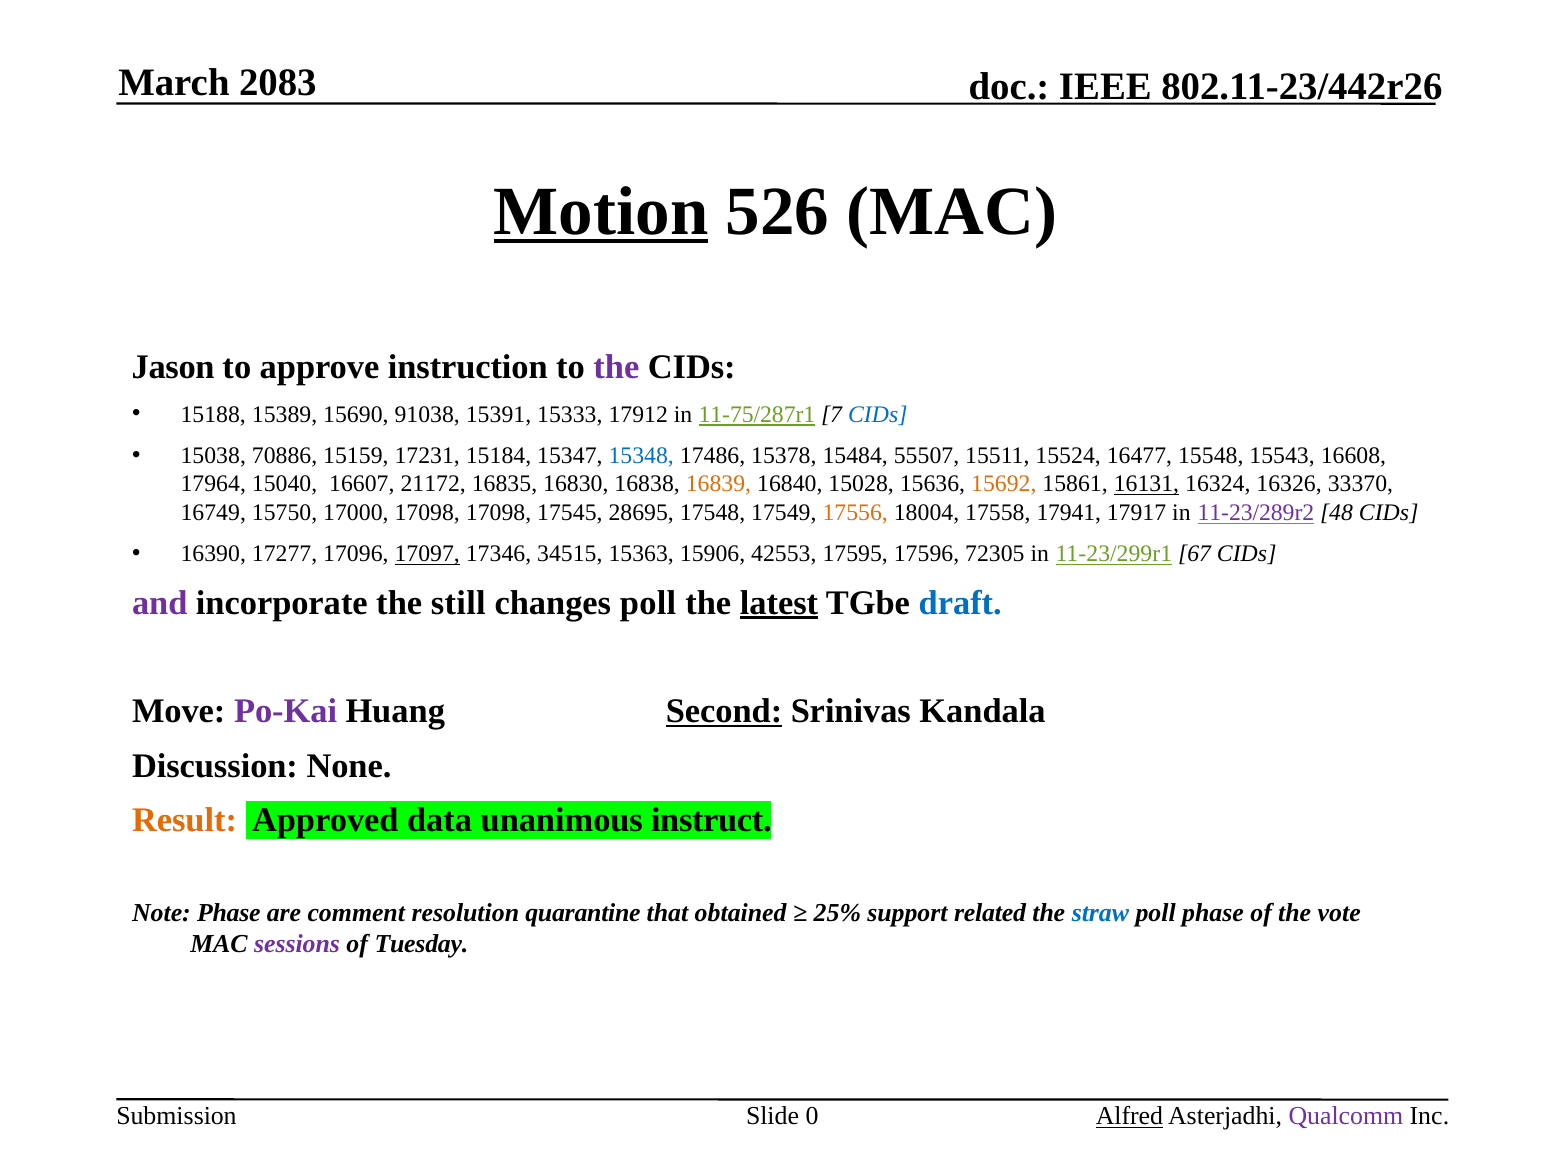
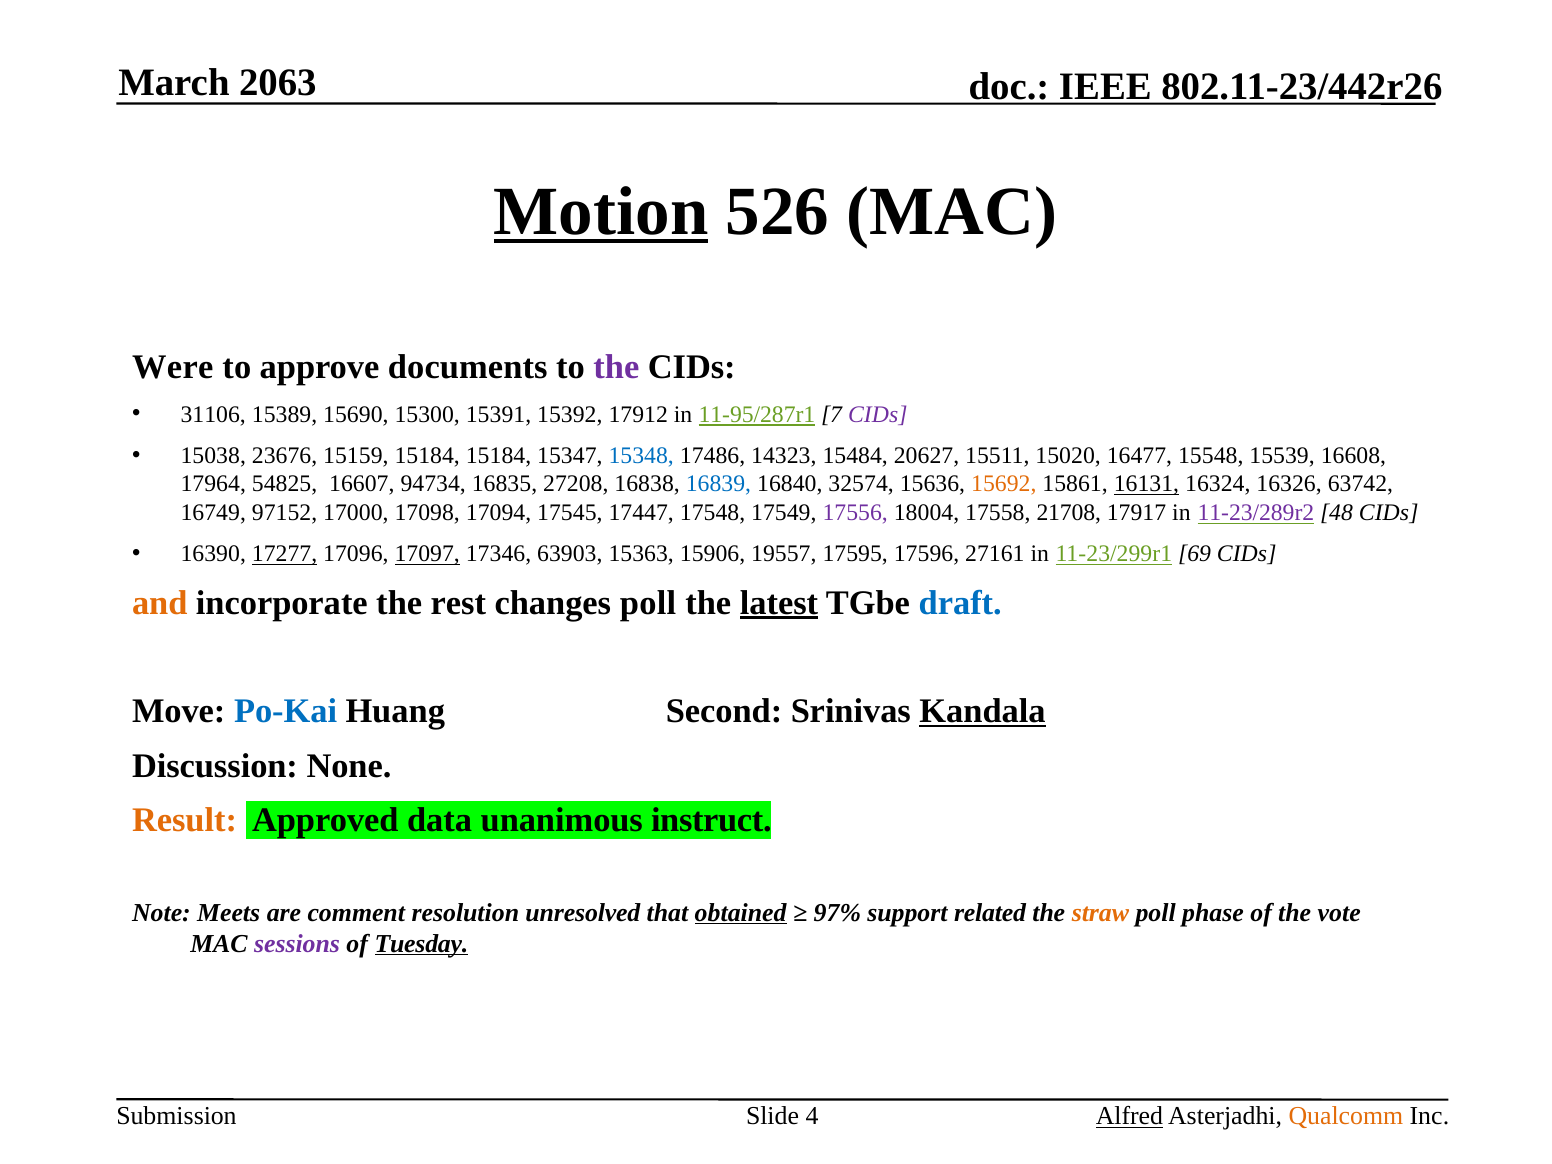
2083: 2083 -> 2063
Jason: Jason -> Were
instruction: instruction -> documents
15188: 15188 -> 31106
91038: 91038 -> 15300
15333: 15333 -> 15392
11-75/287r1: 11-75/287r1 -> 11-95/287r1
CIDs at (878, 414) colour: blue -> purple
70886: 70886 -> 23676
15159 17231: 17231 -> 15184
15378: 15378 -> 14323
55507: 55507 -> 20627
15524: 15524 -> 15020
15543: 15543 -> 15539
15040: 15040 -> 54825
21172: 21172 -> 94734
16830: 16830 -> 27208
16839 colour: orange -> blue
15028: 15028 -> 32574
33370: 33370 -> 63742
15750: 15750 -> 97152
17098 17098: 17098 -> 17094
28695: 28695 -> 17447
17556 colour: orange -> purple
17941: 17941 -> 21708
17277 underline: none -> present
34515: 34515 -> 63903
42553: 42553 -> 19557
72305: 72305 -> 27161
67: 67 -> 69
and colour: purple -> orange
still: still -> rest
Po-Kai colour: purple -> blue
Second underline: present -> none
Kandala underline: none -> present
Note Phase: Phase -> Meets
quarantine: quarantine -> unresolved
obtained underline: none -> present
25%: 25% -> 97%
straw colour: blue -> orange
Tuesday underline: none -> present
0: 0 -> 4
Qualcomm colour: purple -> orange
